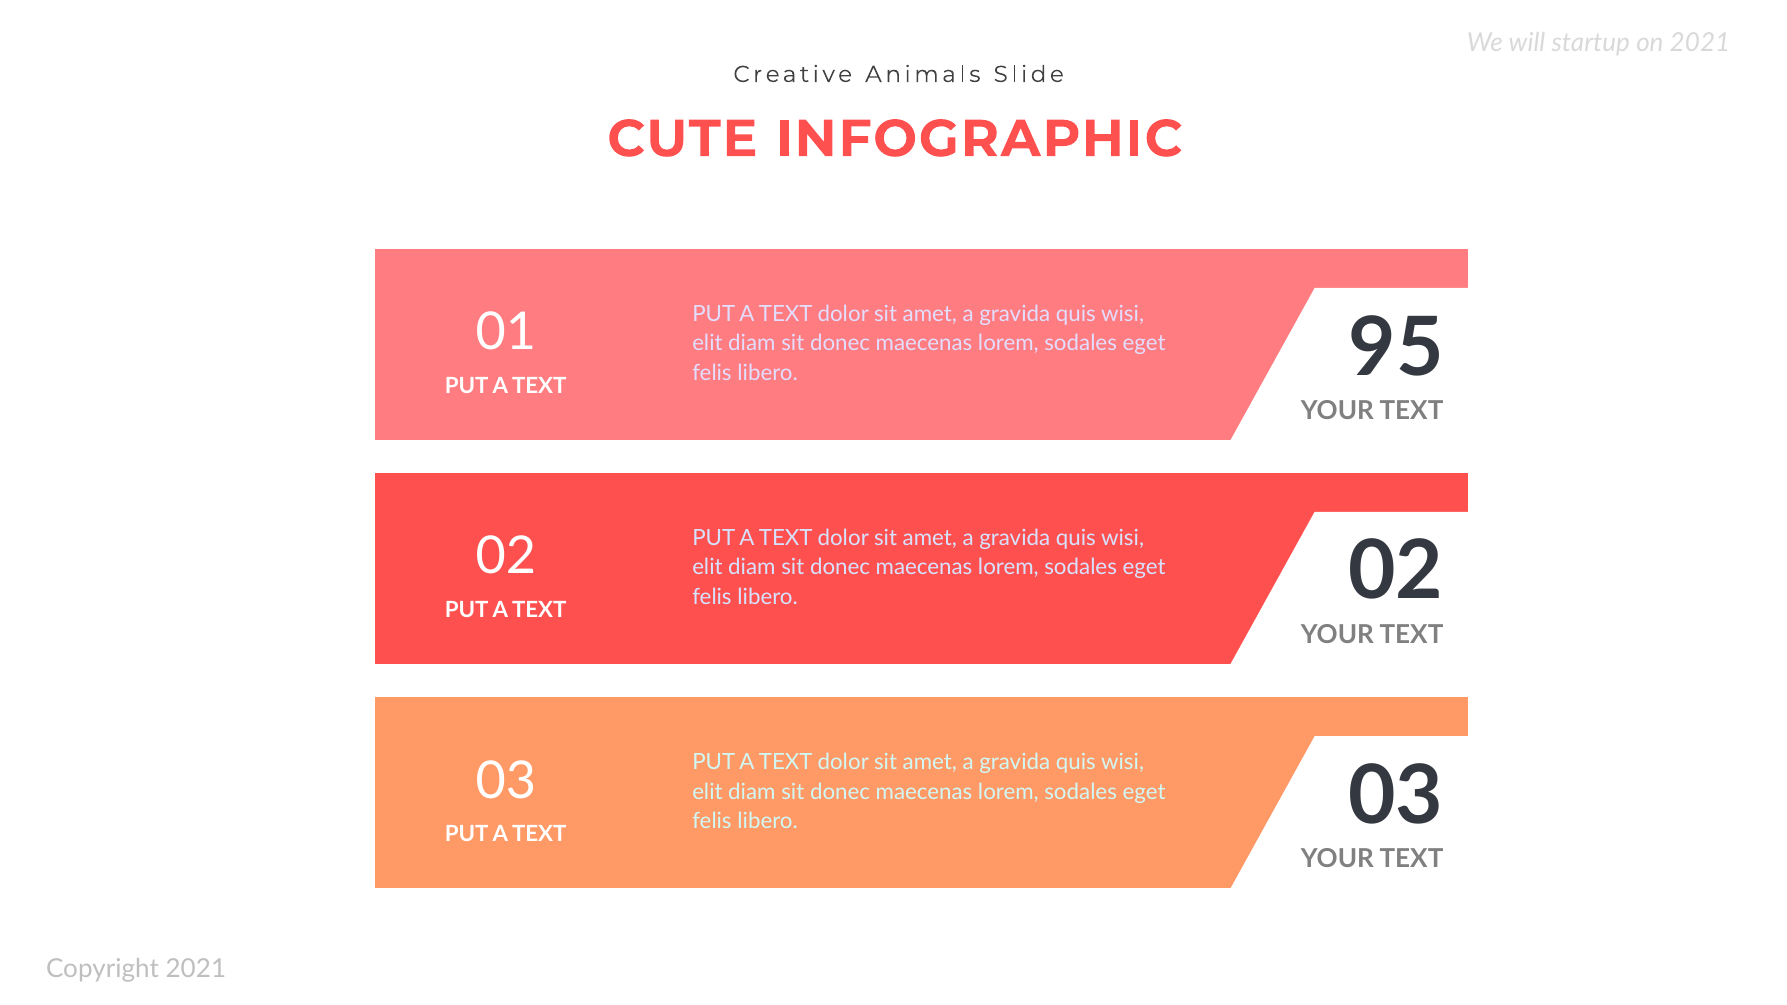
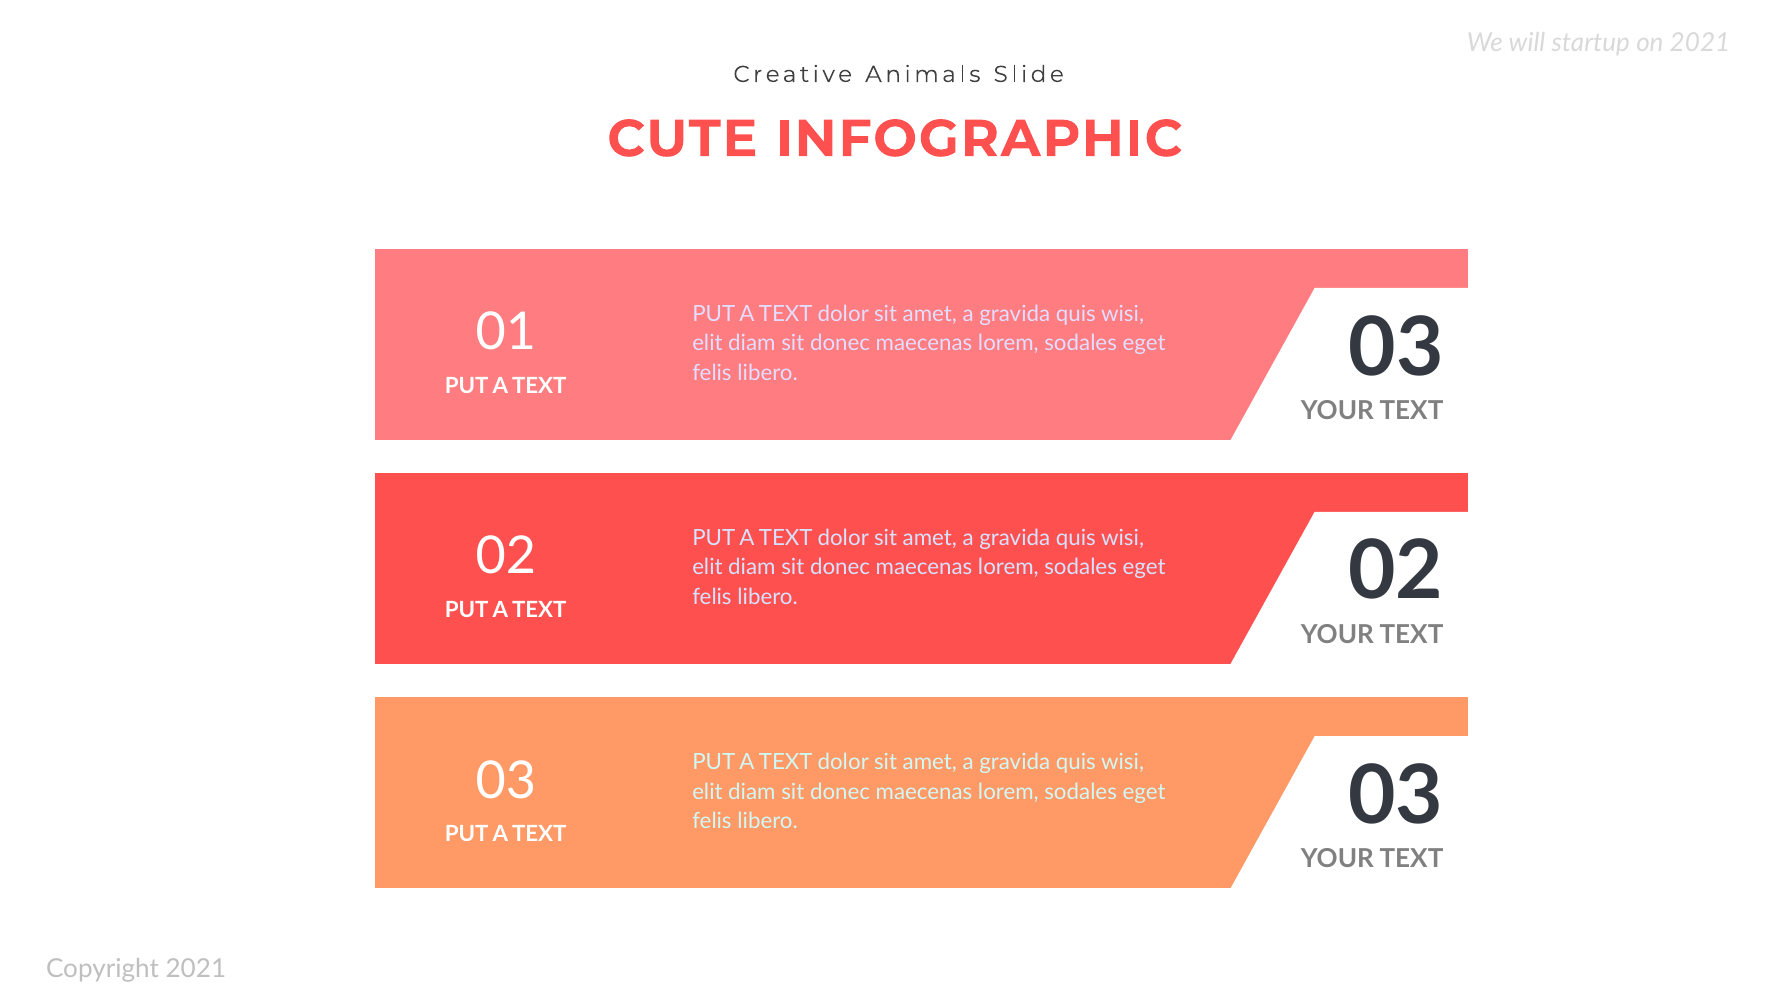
95 at (1396, 348): 95 -> 03
